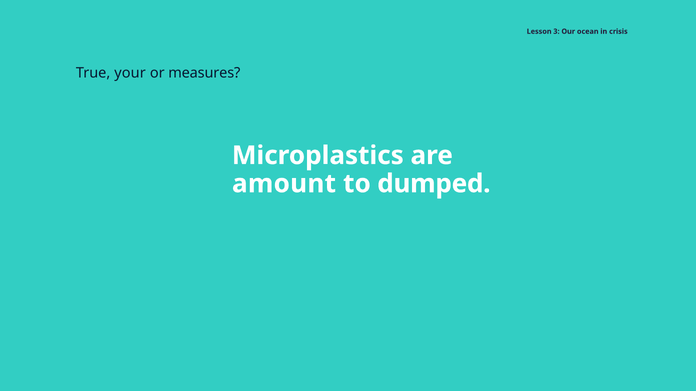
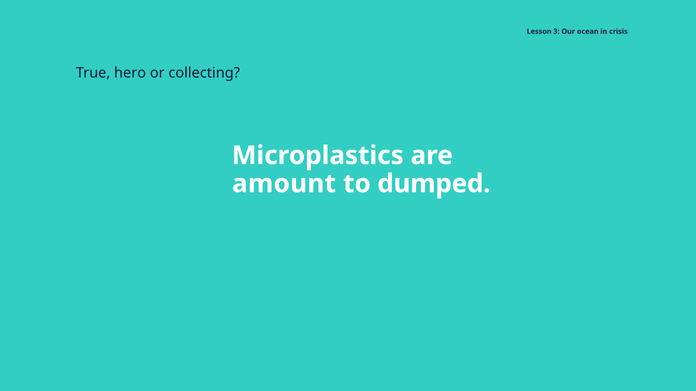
your: your -> hero
measures: measures -> collecting
